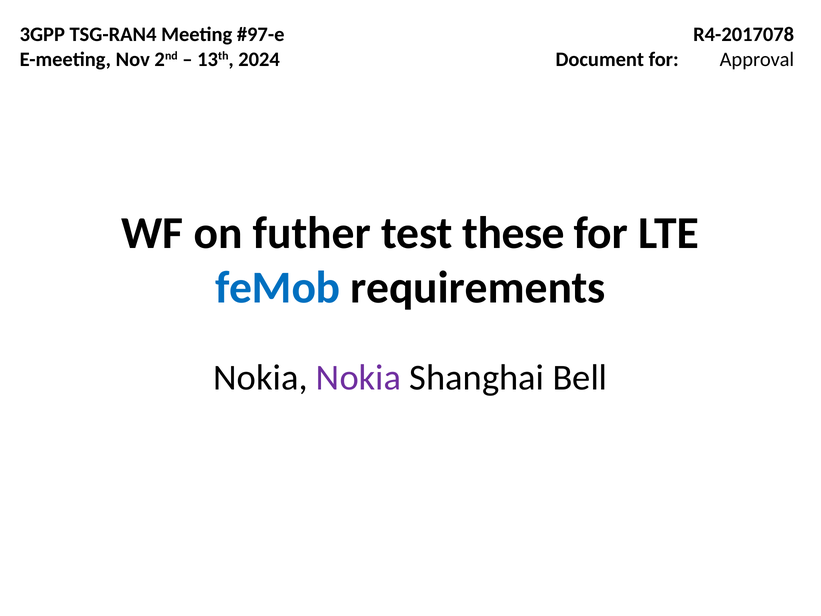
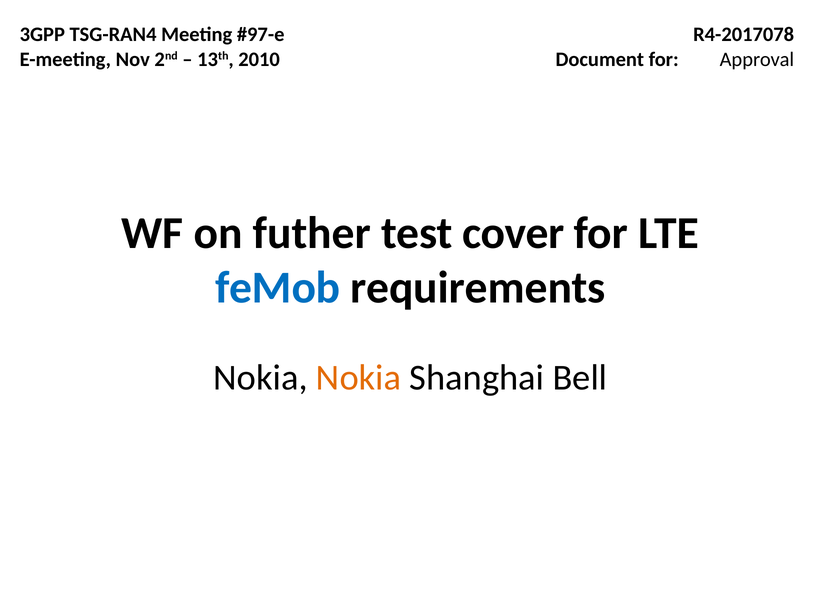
2024: 2024 -> 2010
these: these -> cover
Nokia at (359, 377) colour: purple -> orange
